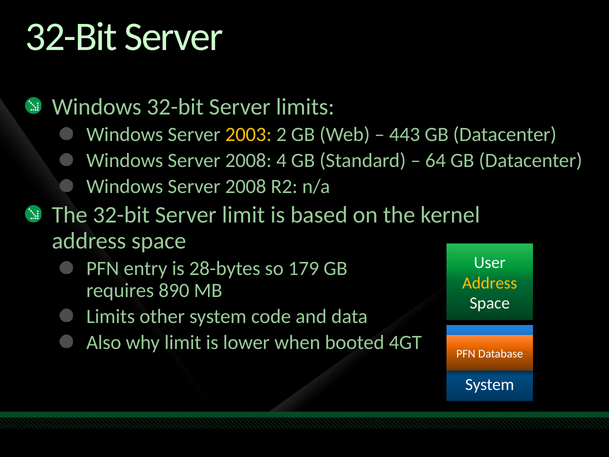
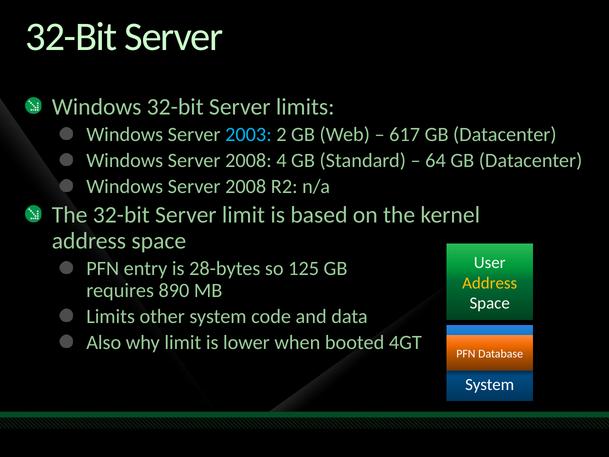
2003 colour: yellow -> light blue
443: 443 -> 617
179: 179 -> 125
